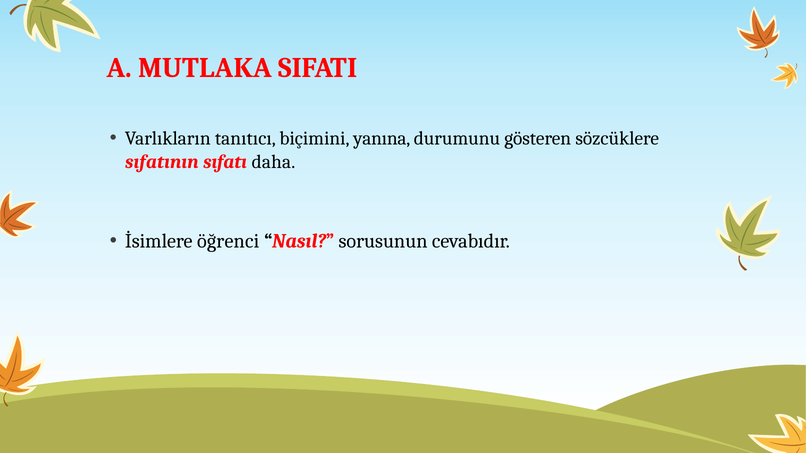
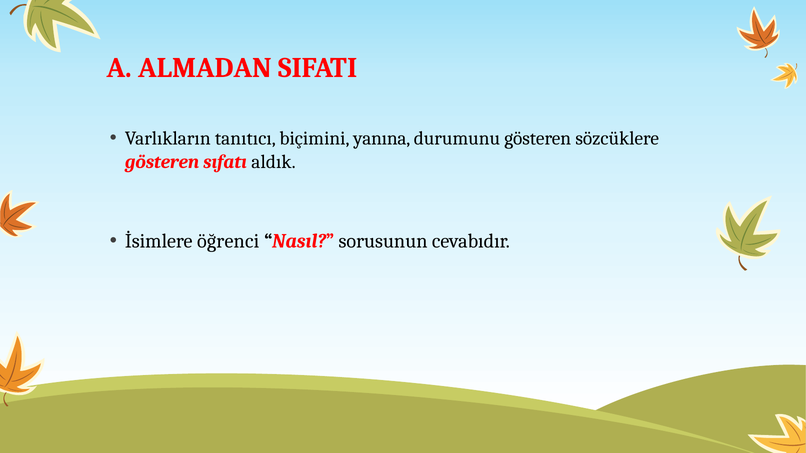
MUTLAKA: MUTLAKA -> ALMADAN
sıfatının at (162, 162): sıfatının -> gösteren
daha: daha -> aldık
